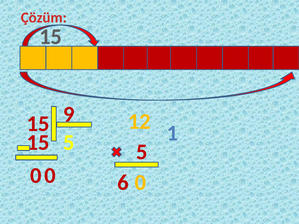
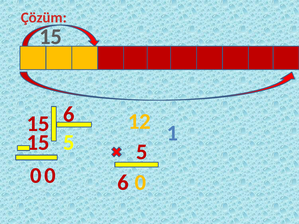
15 9: 9 -> 6
